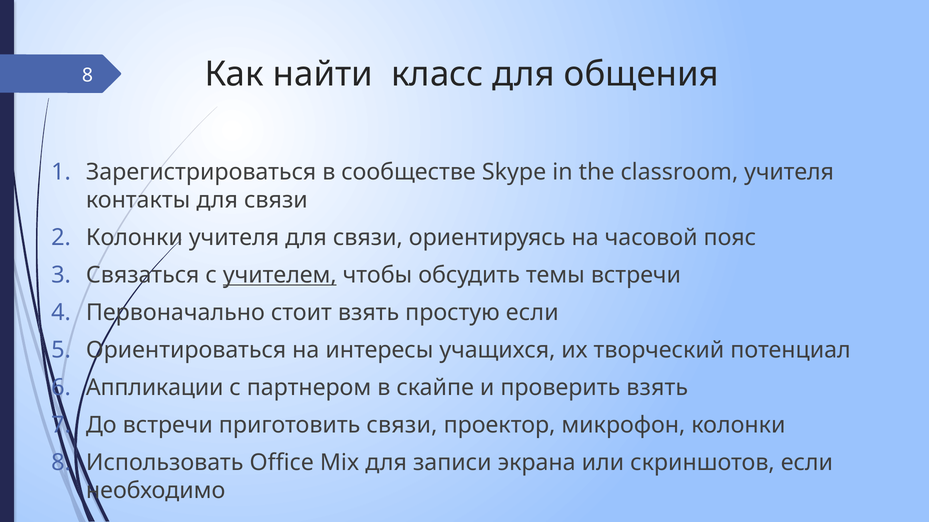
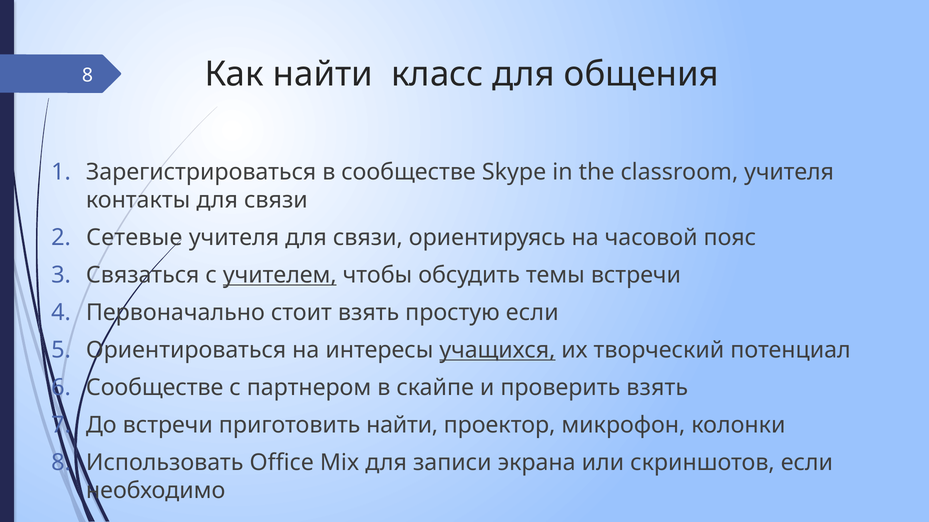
Колонки at (134, 238): Колонки -> Сетевые
учащихся underline: none -> present
Аппликации at (155, 388): Аппликации -> Сообществе
приготовить связи: связи -> найти
